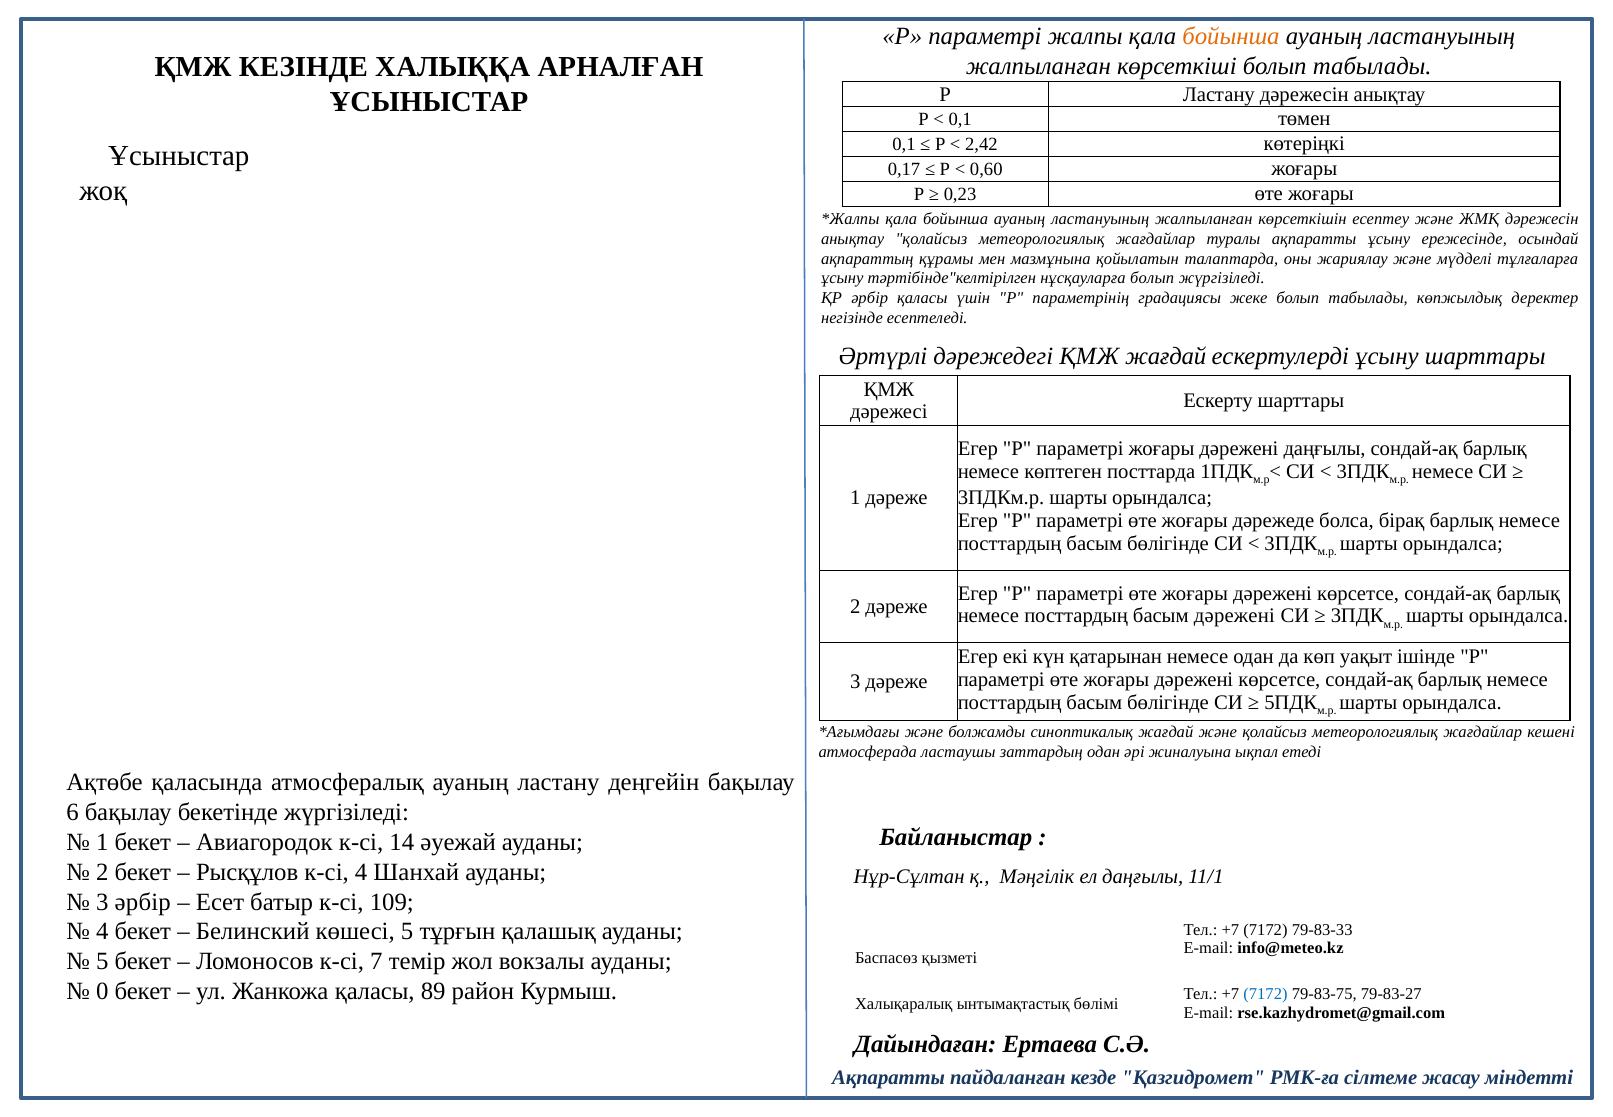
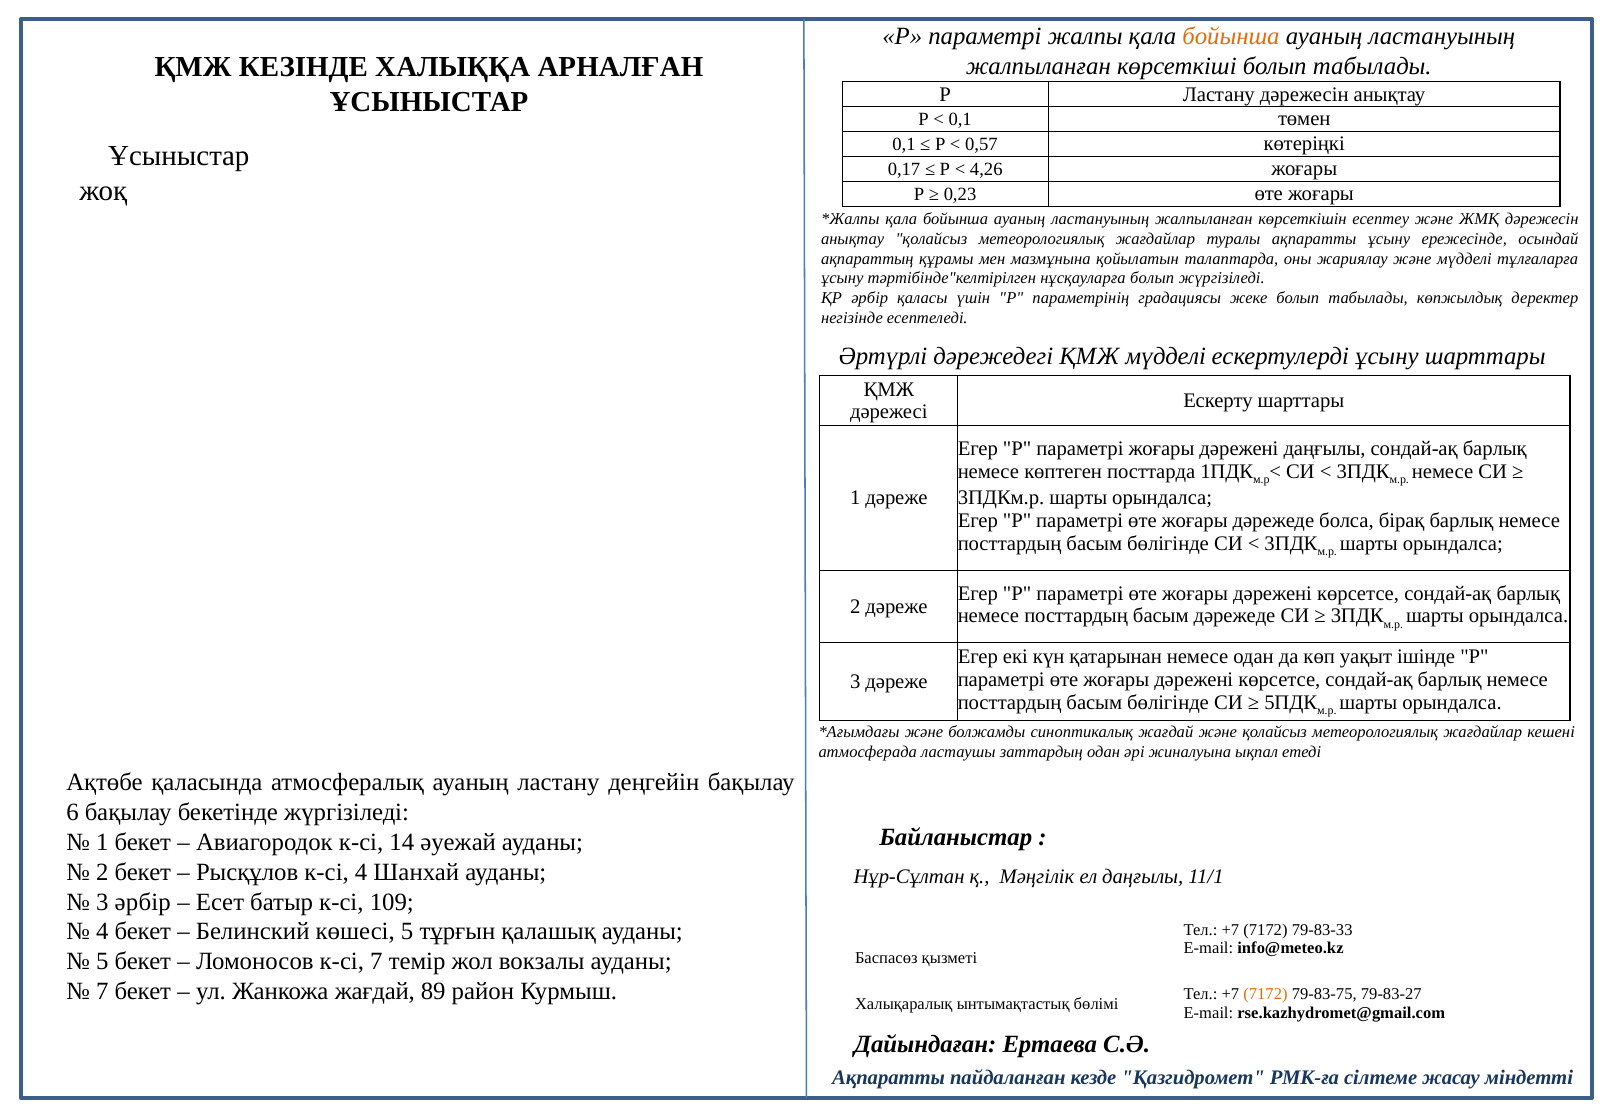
2,42: 2,42 -> 0,57
0,60: 0,60 -> 4,26
ҚМЖ жағдай: жағдай -> мүдделі
басым дәрежені: дәрежені -> дәрежеде
0 at (102, 991): 0 -> 7
Жанкожа қаласы: қаласы -> жағдай
7172 at (1265, 994) colour: blue -> orange
